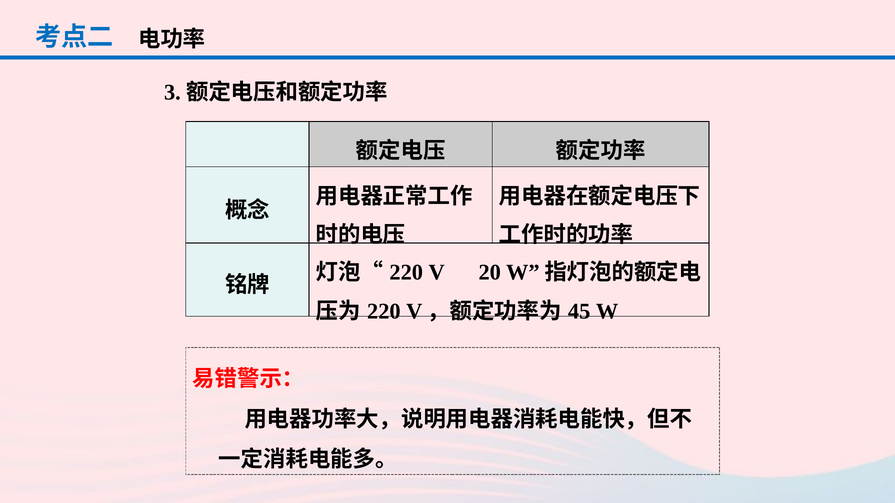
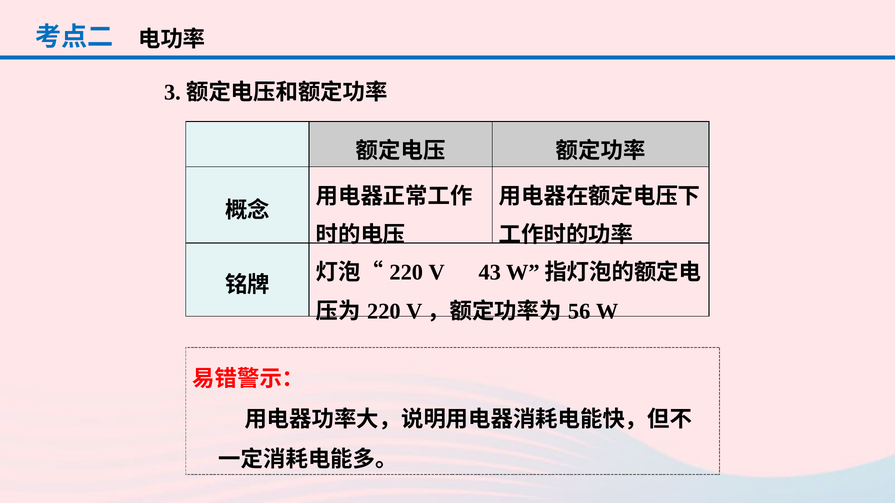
20: 20 -> 43
45: 45 -> 56
